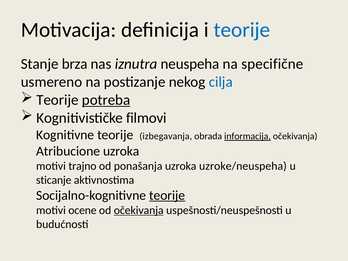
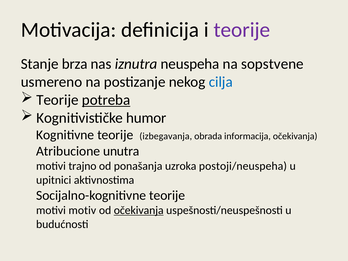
teorije at (242, 30) colour: blue -> purple
specifične: specifične -> sopstvene
filmovi: filmovi -> humor
informacija underline: present -> none
Atribucione uzroka: uzroka -> unutra
uzroke/neuspeha: uzroke/neuspeha -> postoji/neuspeha
sticanje: sticanje -> upitnici
teorije at (167, 195) underline: present -> none
ocene: ocene -> motiv
